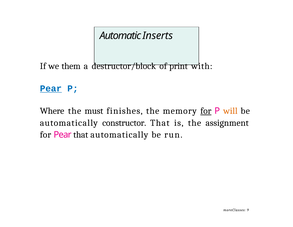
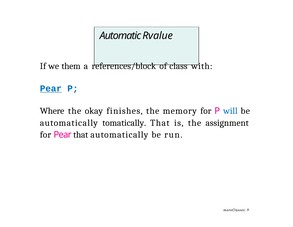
Inserts: Inserts -> Rvalue
destructor/block: destructor/block -> references/block
print: print -> class
must: must -> okay
for at (206, 111) underline: present -> none
will colour: orange -> blue
constructor: constructor -> tomatically
